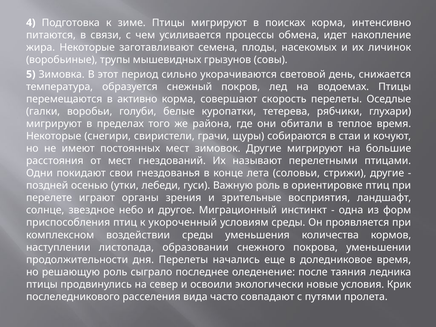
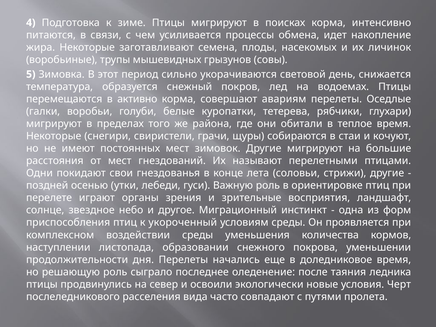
скорость: скорость -> авариям
Крик: Крик -> Черт
